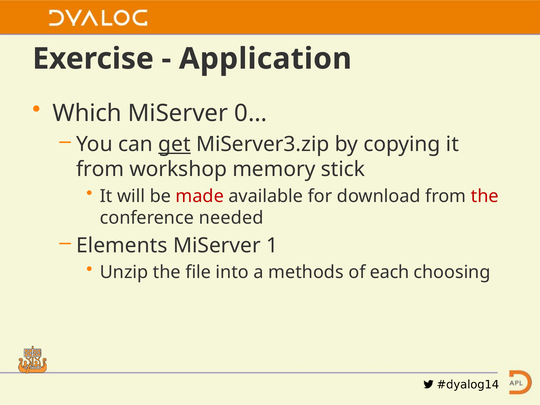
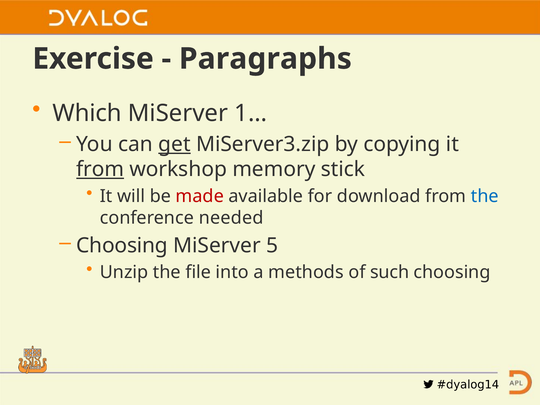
Application: Application -> Paragraphs
0…: 0… -> 1…
from at (100, 169) underline: none -> present
the at (485, 196) colour: red -> blue
Elements at (122, 246): Elements -> Choosing
1: 1 -> 5
each: each -> such
